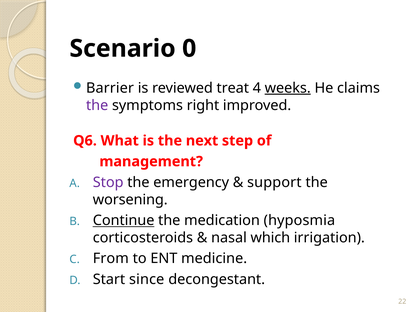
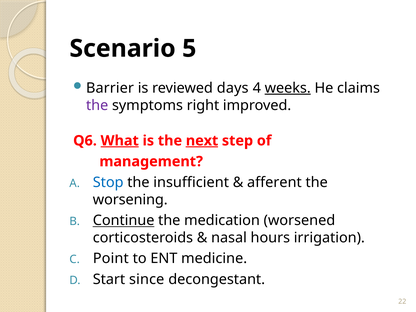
0: 0 -> 5
treat: treat -> days
What underline: none -> present
next underline: none -> present
Stop colour: purple -> blue
emergency: emergency -> insufficient
support: support -> afferent
hyposmia: hyposmia -> worsened
which: which -> hours
From: From -> Point
